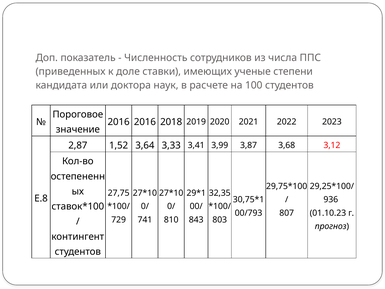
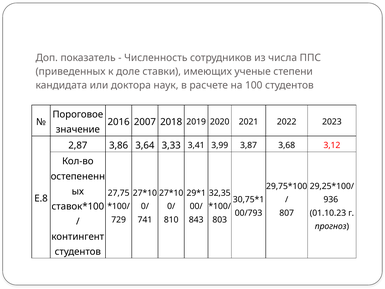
2016 2016: 2016 -> 2007
1,52: 1,52 -> 3,86
